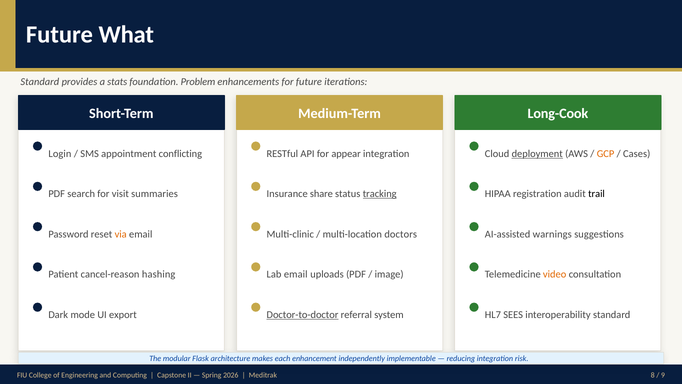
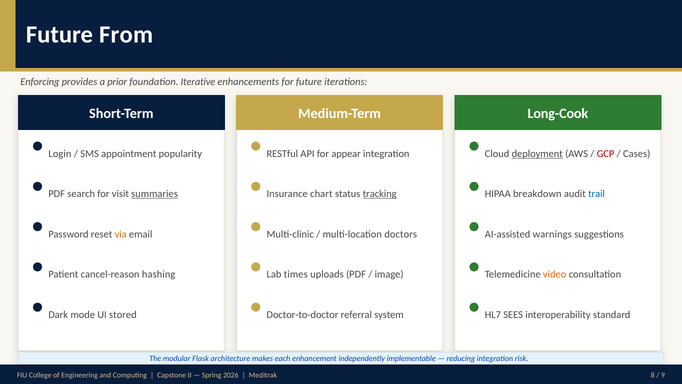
What: What -> From
Standard at (40, 82): Standard -> Enforcing
stats: stats -> prior
Problem: Problem -> Iterative
conflicting: conflicting -> popularity
GCP colour: orange -> red
summaries underline: none -> present
share: share -> chart
registration: registration -> breakdown
trail colour: black -> blue
Lab email: email -> times
export: export -> stored
Doctor-to-doctor underline: present -> none
